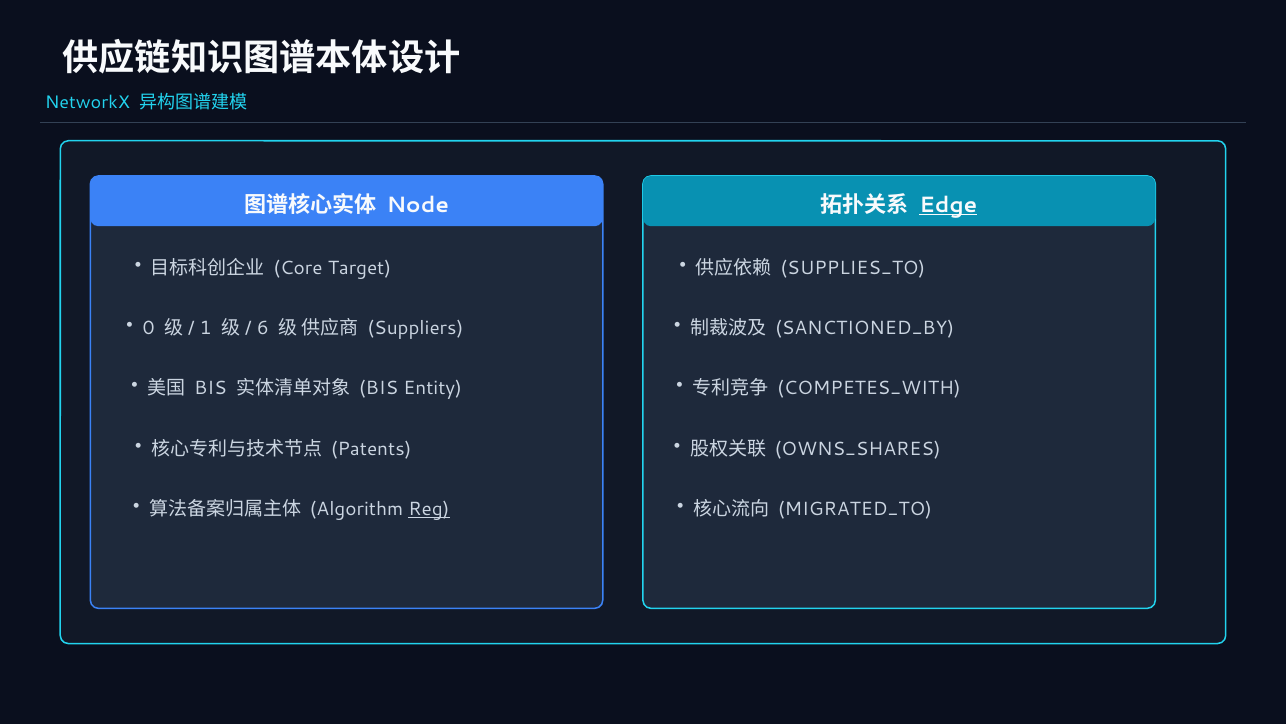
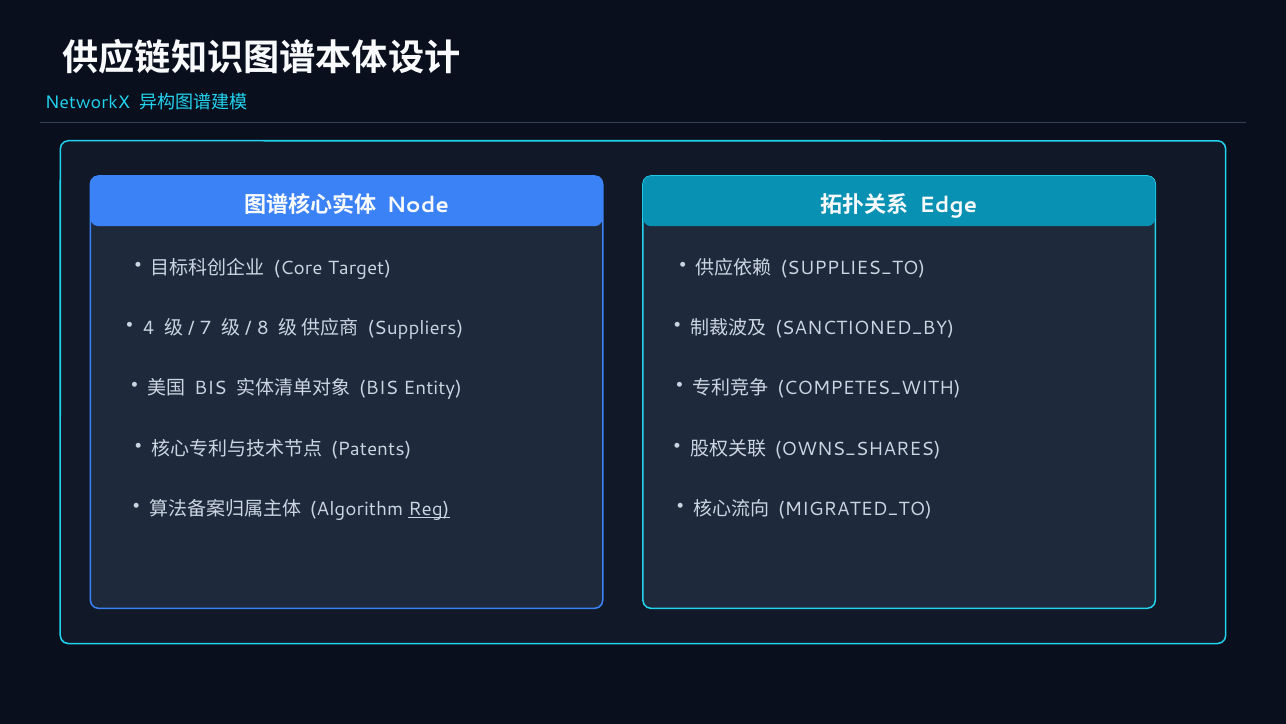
Edge underline: present -> none
0: 0 -> 4
1: 1 -> 7
6: 6 -> 8
